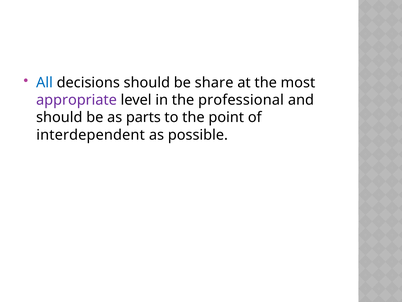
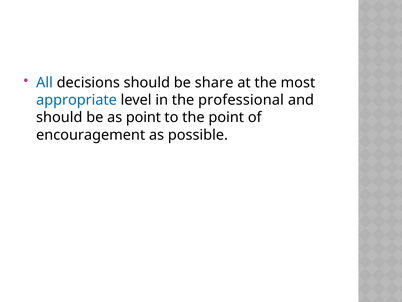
appropriate colour: purple -> blue
as parts: parts -> point
interdependent: interdependent -> encouragement
